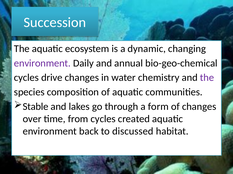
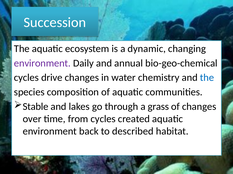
the at (207, 78) colour: purple -> blue
form: form -> grass
discussed: discussed -> described
